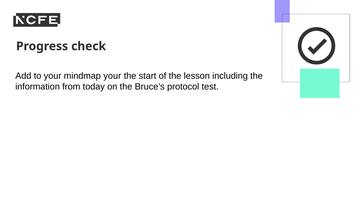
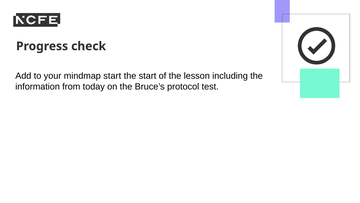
mindmap your: your -> start
